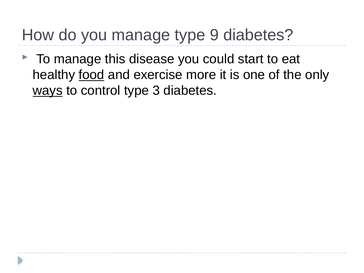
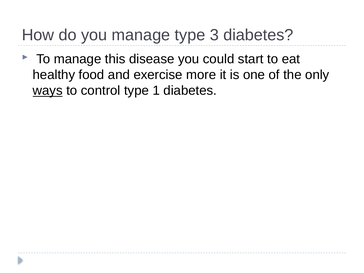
9: 9 -> 3
food underline: present -> none
3: 3 -> 1
